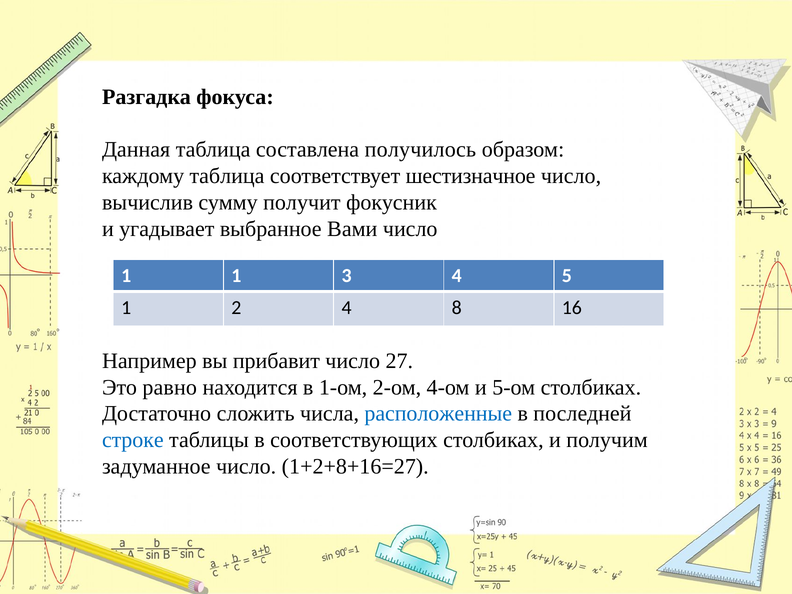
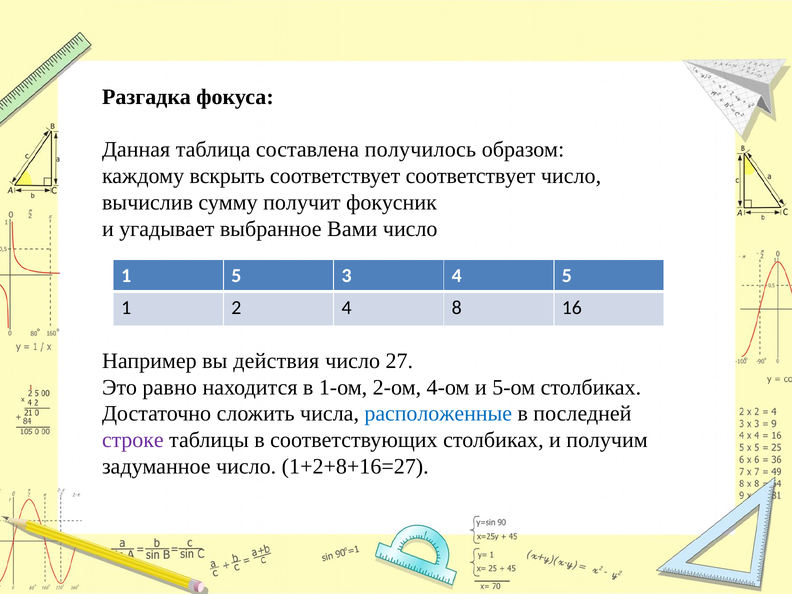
каждому таблица: таблица -> вскрыть
соответствует шестизначное: шестизначное -> соответствует
1 1: 1 -> 5
прибавит: прибавит -> действия
строке colour: blue -> purple
